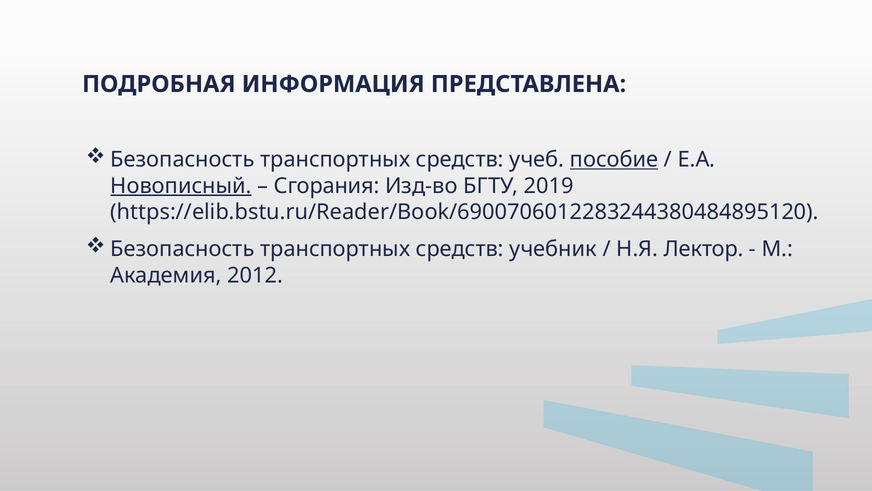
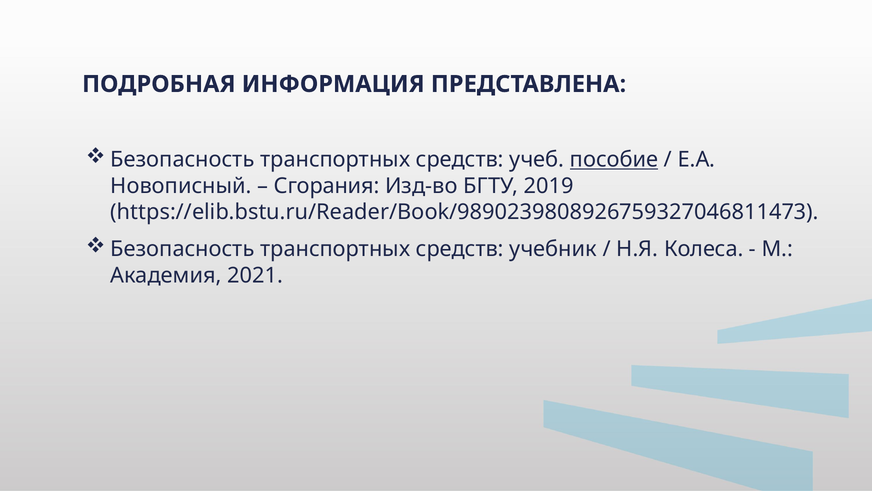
Новописный underline: present -> none
https://elib.bstu.ru/Reader/Book/6900706012283244380484895120: https://elib.bstu.ru/Reader/Book/6900706012283244380484895120 -> https://elib.bstu.ru/Reader/Book/9890239808926759327046811473
Лектор: Лектор -> Колеса
2012: 2012 -> 2021
